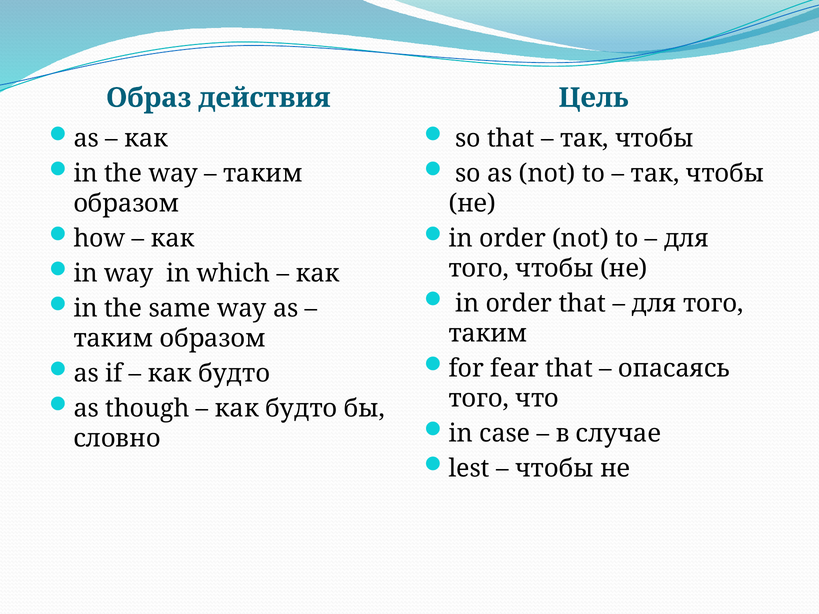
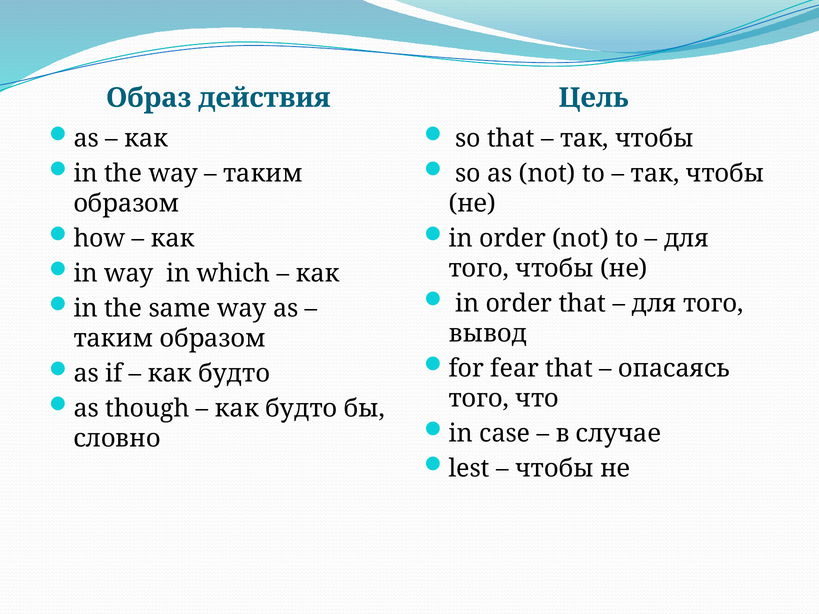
таким at (488, 333): таким -> вывод
